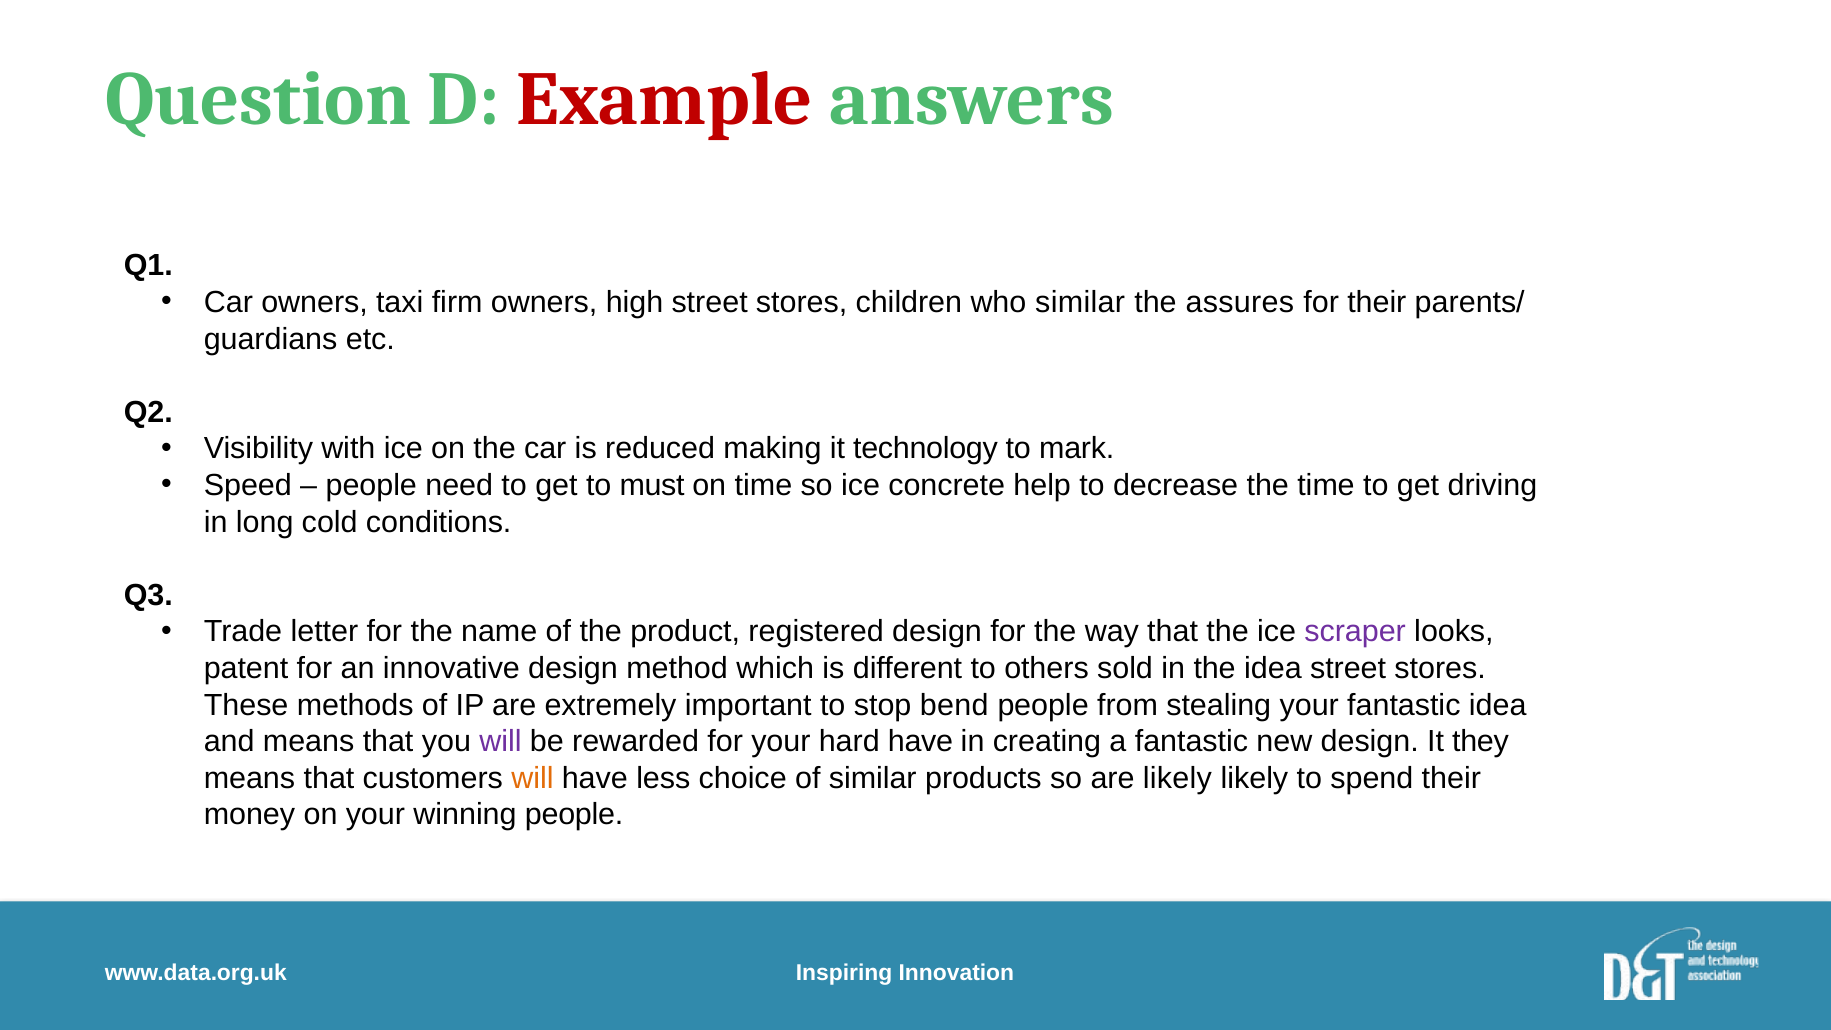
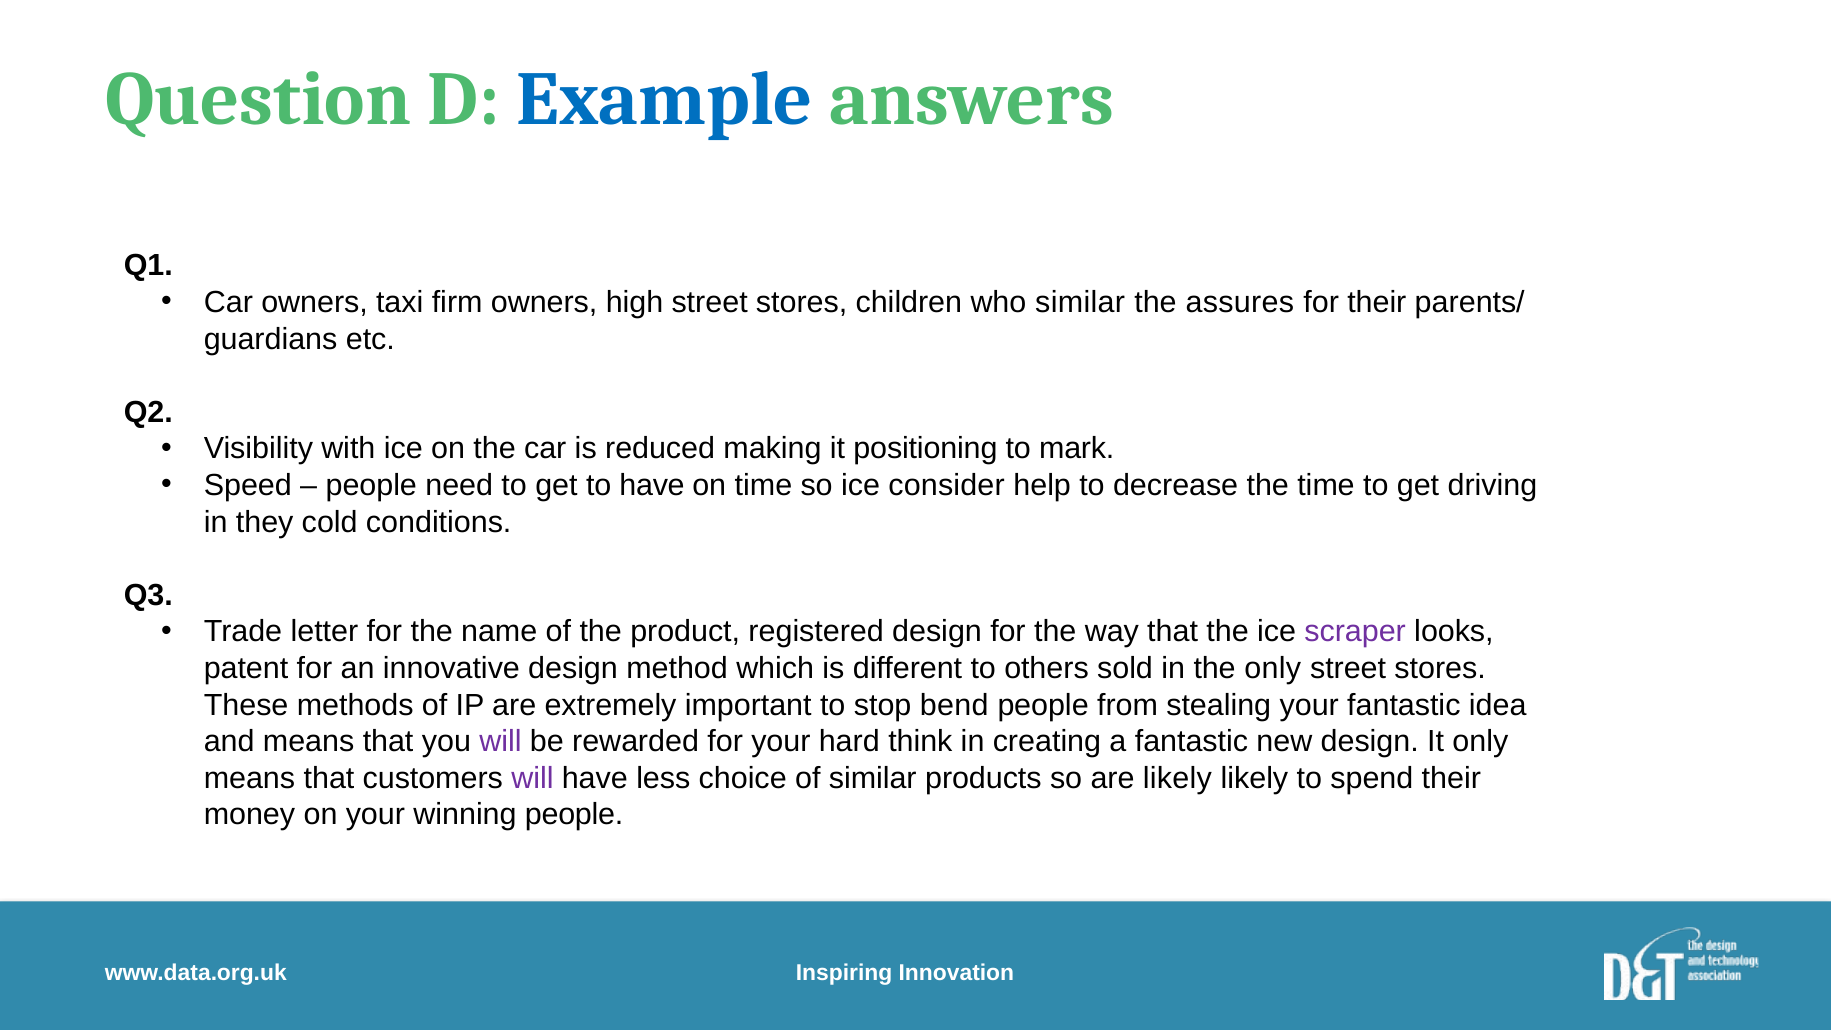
Example colour: red -> blue
technology: technology -> positioning
to must: must -> have
concrete: concrete -> consider
long: long -> they
the idea: idea -> only
hard have: have -> think
It they: they -> only
will at (532, 778) colour: orange -> purple
